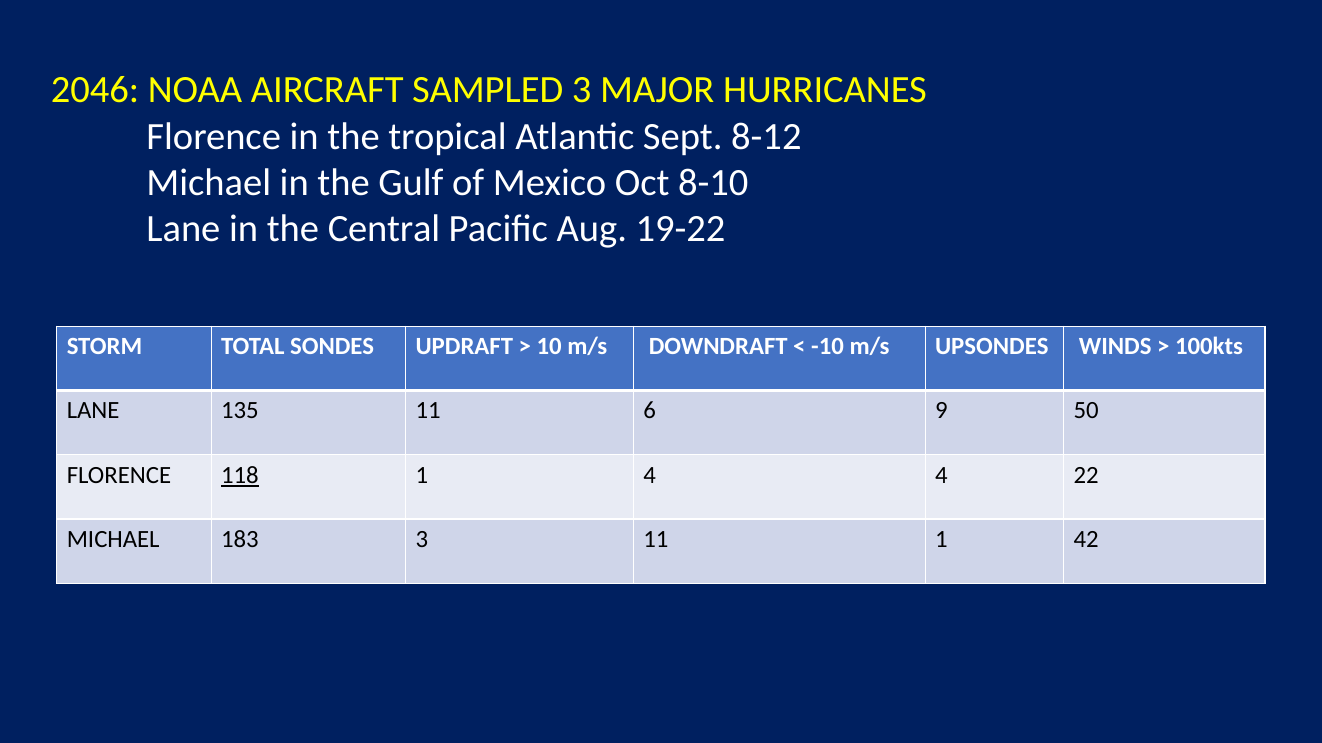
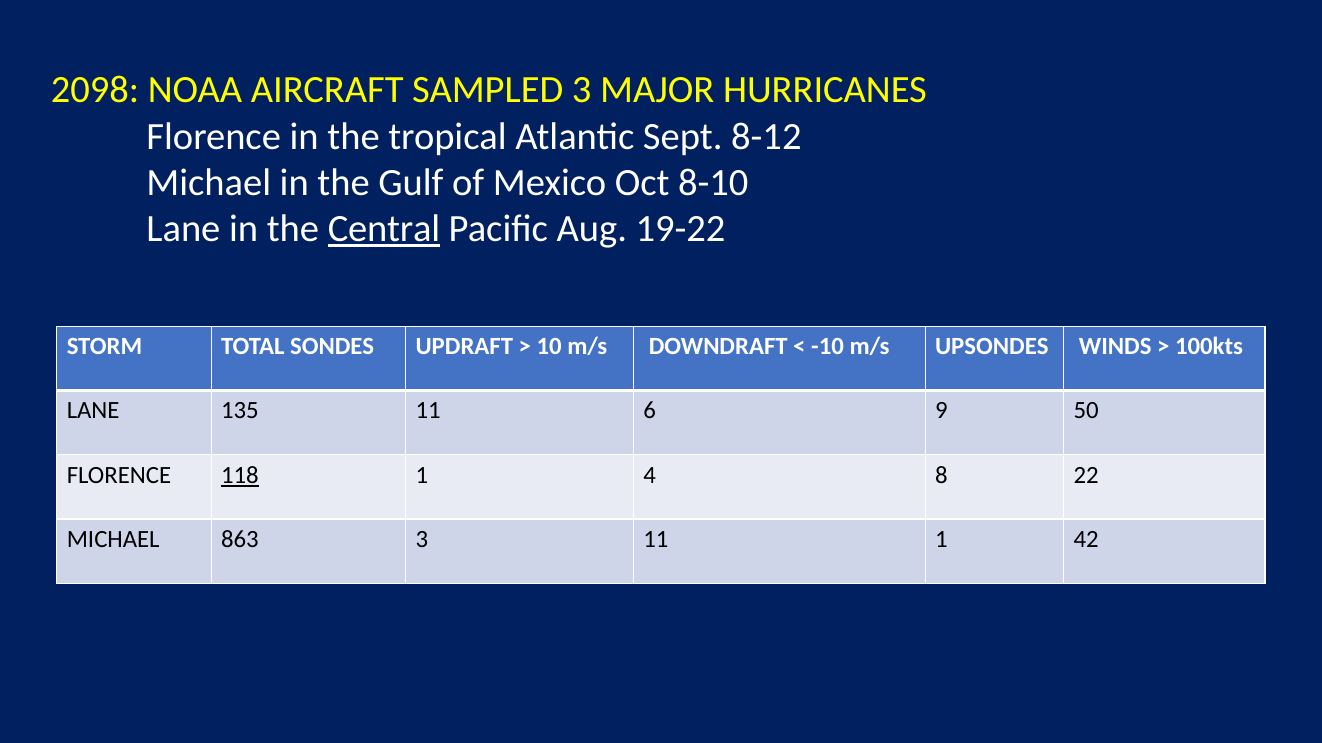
2046: 2046 -> 2098
Central underline: none -> present
4 4: 4 -> 8
183: 183 -> 863
